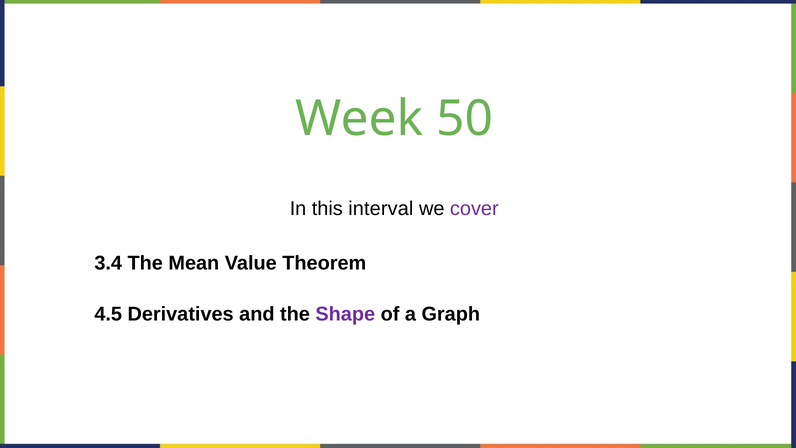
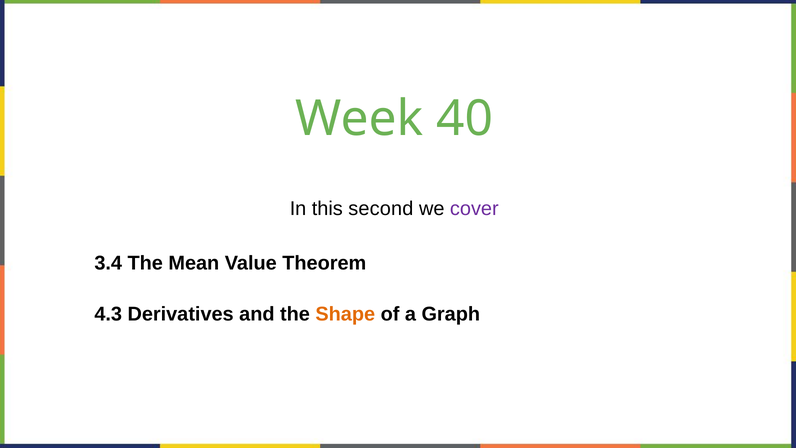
50: 50 -> 40
interval: interval -> second
4.5: 4.5 -> 4.3
Shape colour: purple -> orange
